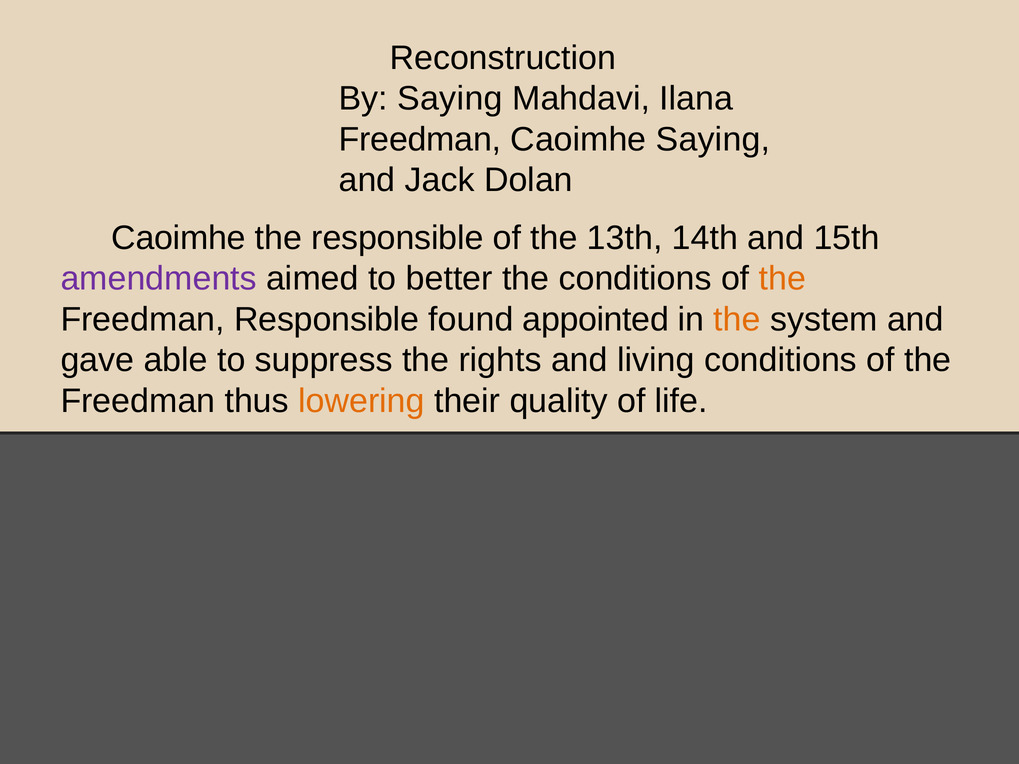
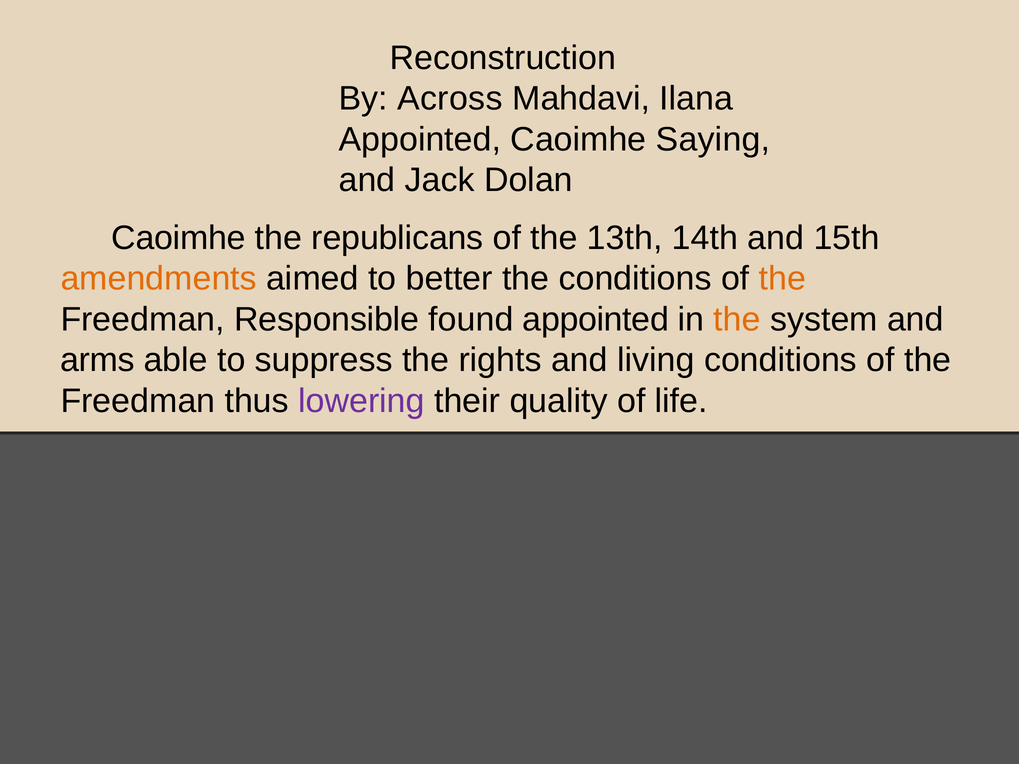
By Saying: Saying -> Across
Freedman at (420, 140): Freedman -> Appointed
the responsible: responsible -> republicans
amendments colour: purple -> orange
gave: gave -> arms
lowering colour: orange -> purple
